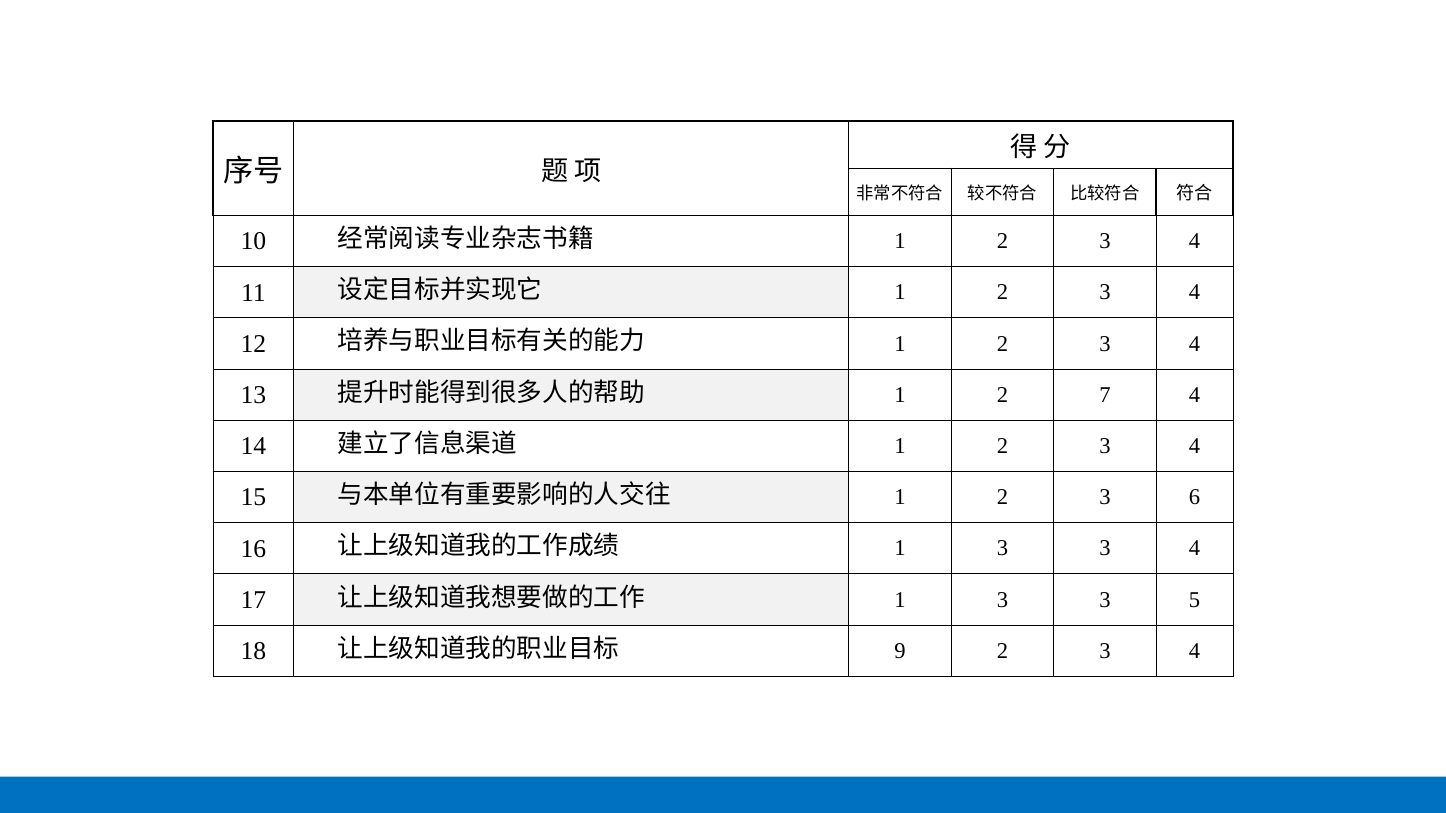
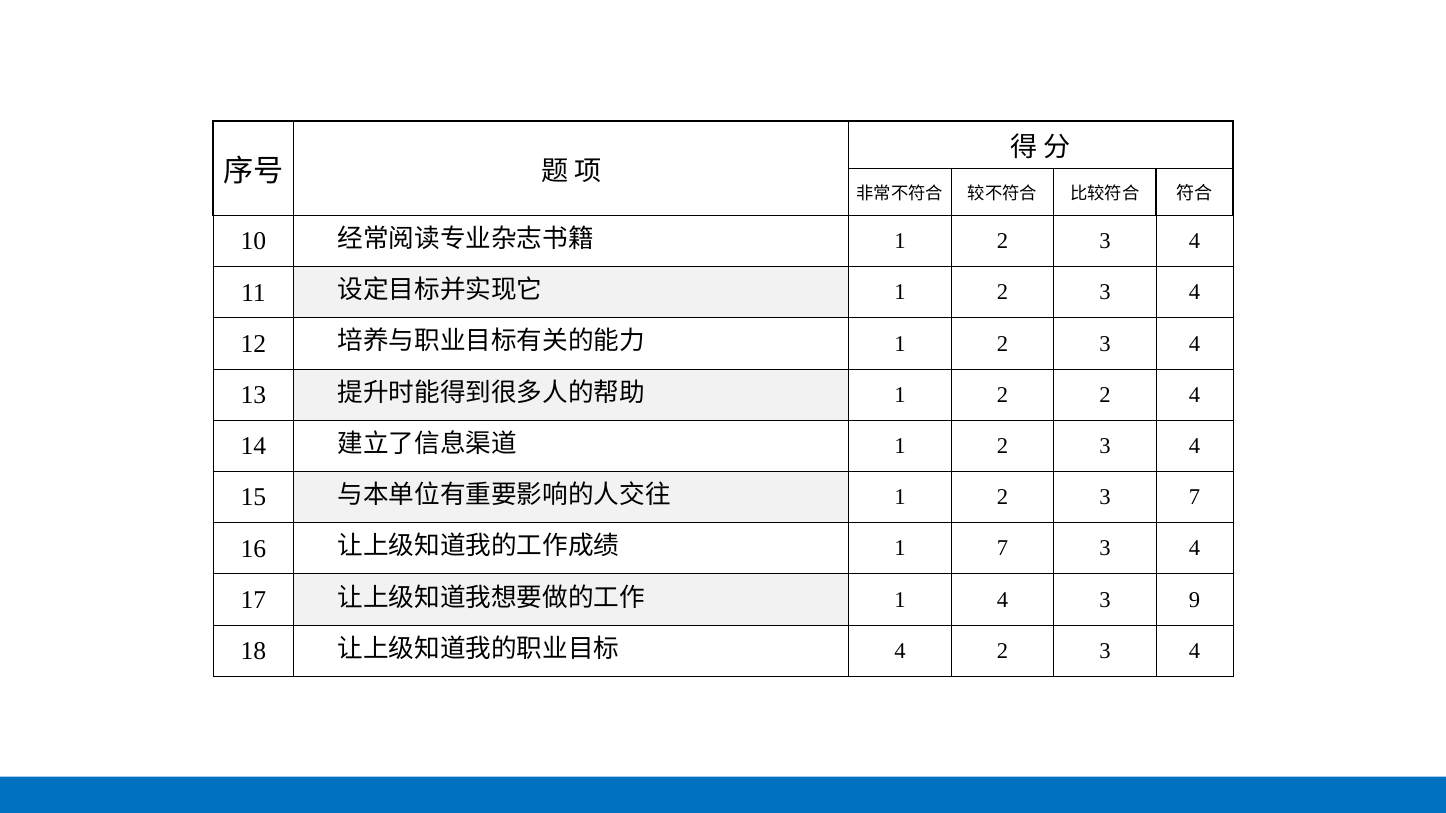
2 7: 7 -> 2
3 6: 6 -> 7
3 at (1002, 549): 3 -> 7
3 at (1002, 600): 3 -> 4
5: 5 -> 9
9 at (900, 651): 9 -> 4
